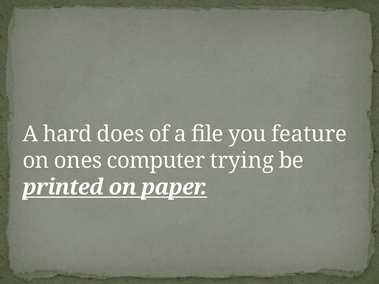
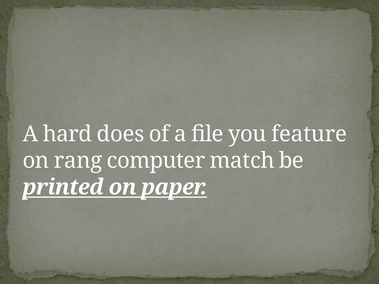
ones: ones -> rang
trying: trying -> match
